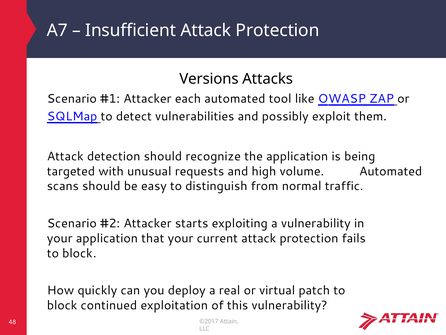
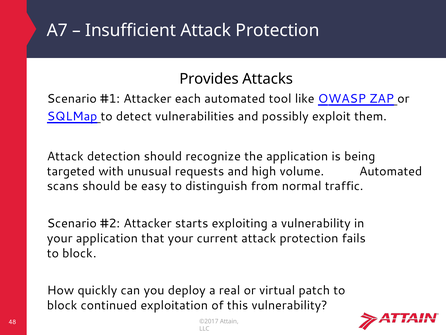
Versions: Versions -> Provides
